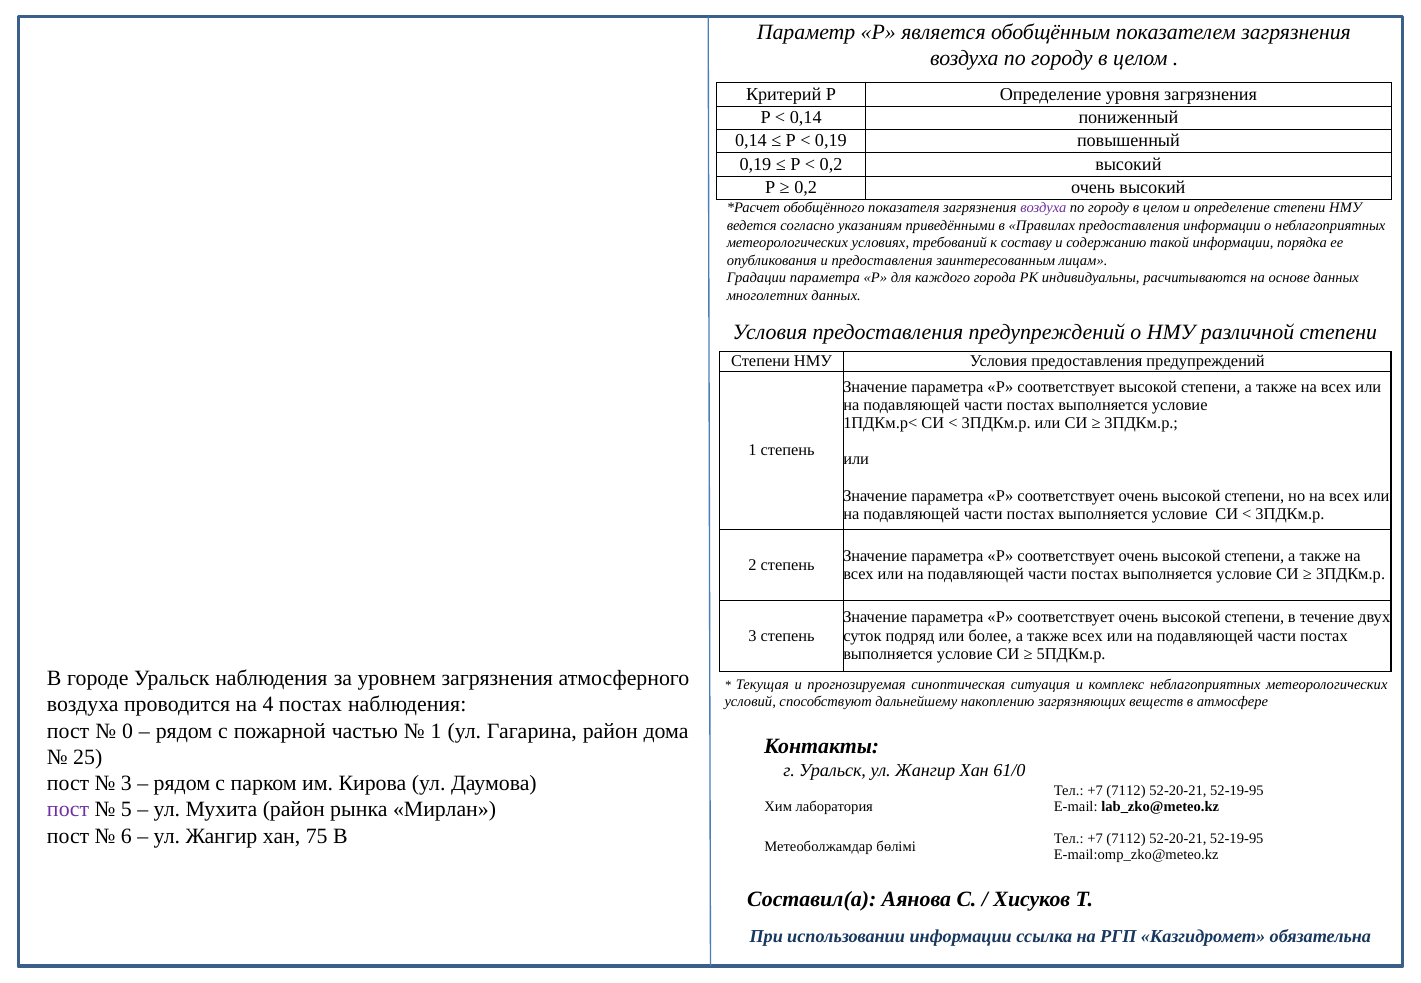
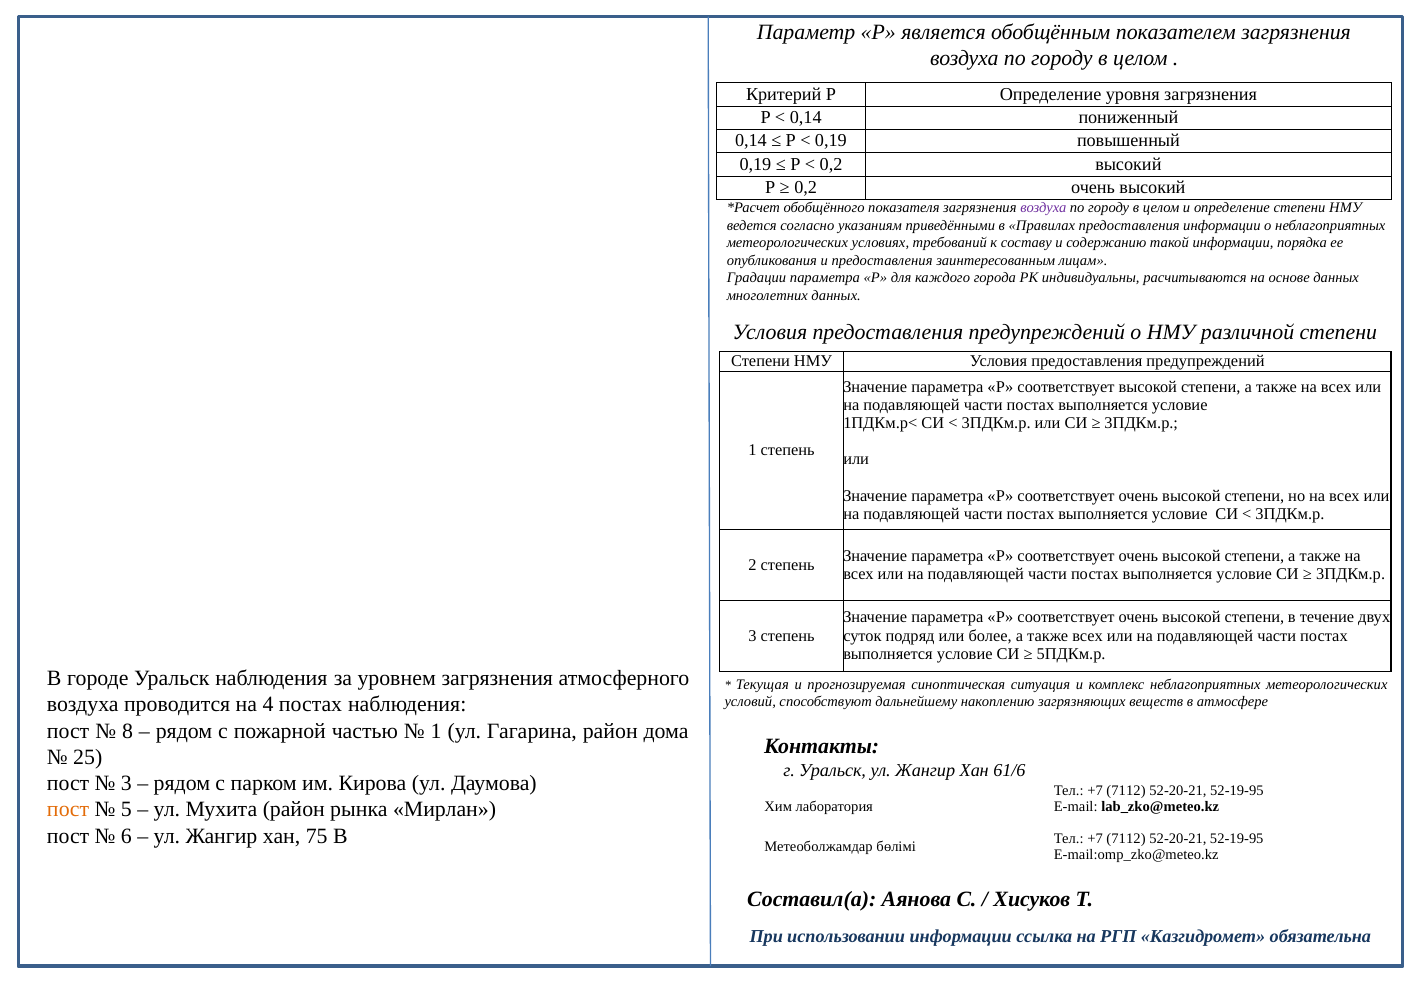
0: 0 -> 8
61/0: 61/0 -> 61/6
пост at (68, 810) colour: purple -> orange
